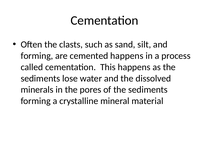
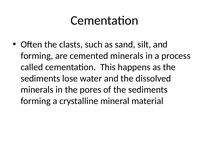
cemented happens: happens -> minerals
